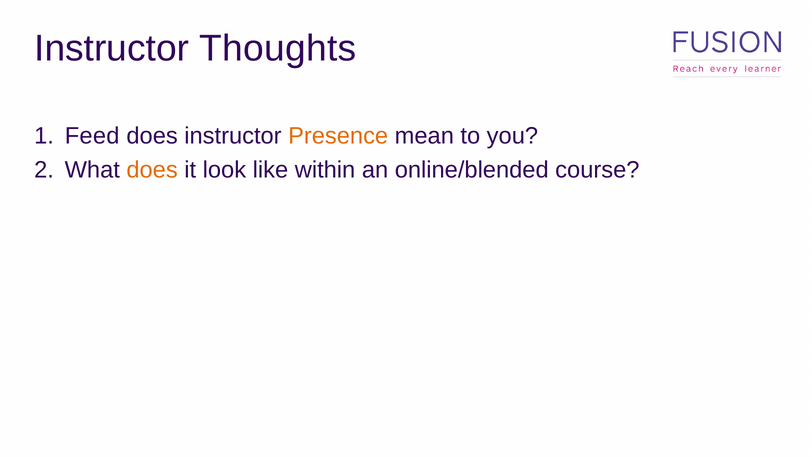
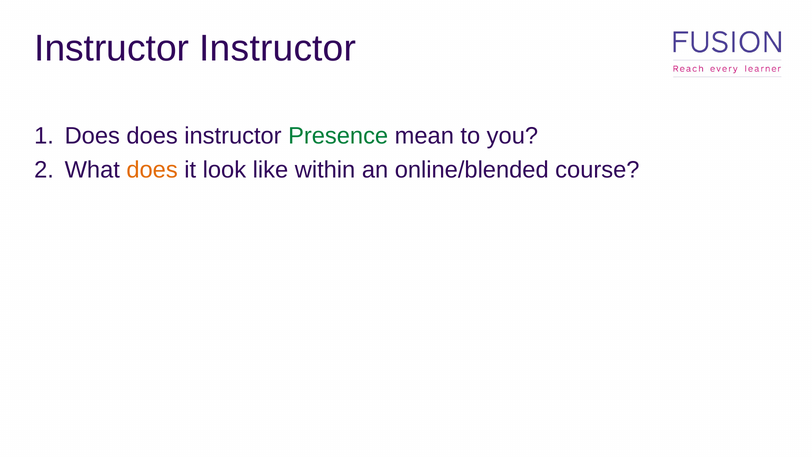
Instructor Thoughts: Thoughts -> Instructor
Feed at (92, 136): Feed -> Does
Presence colour: orange -> green
